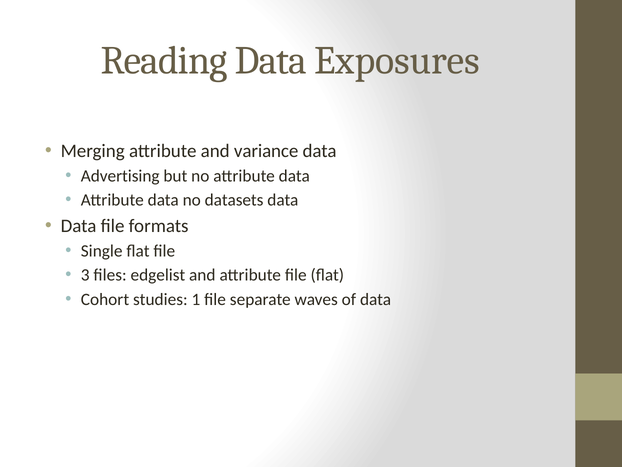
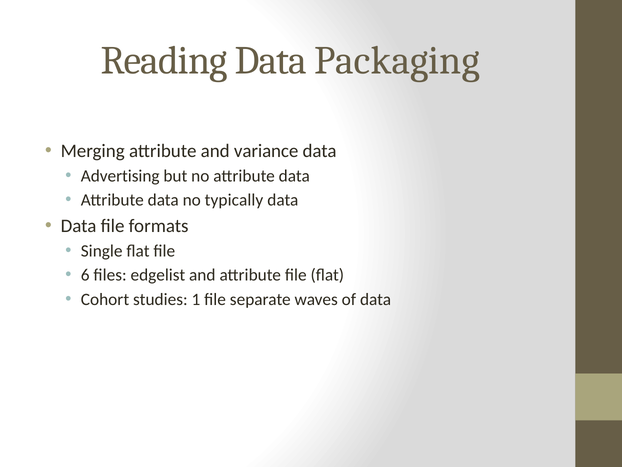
Exposures: Exposures -> Packaging
datasets: datasets -> typically
3: 3 -> 6
